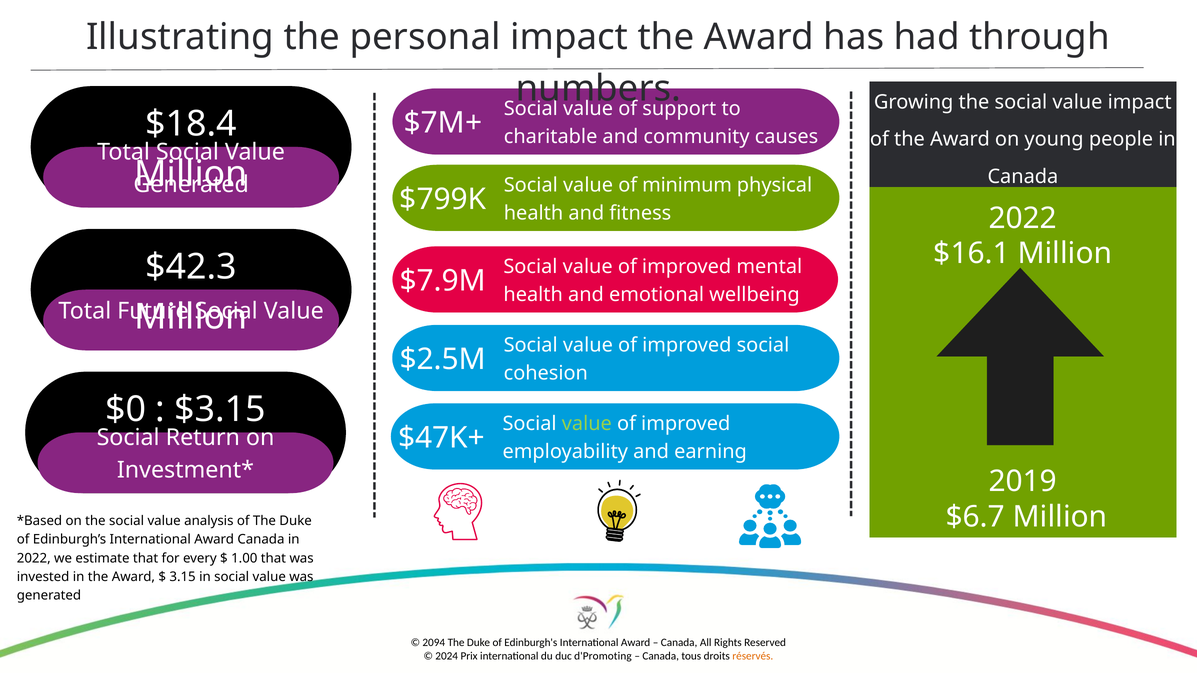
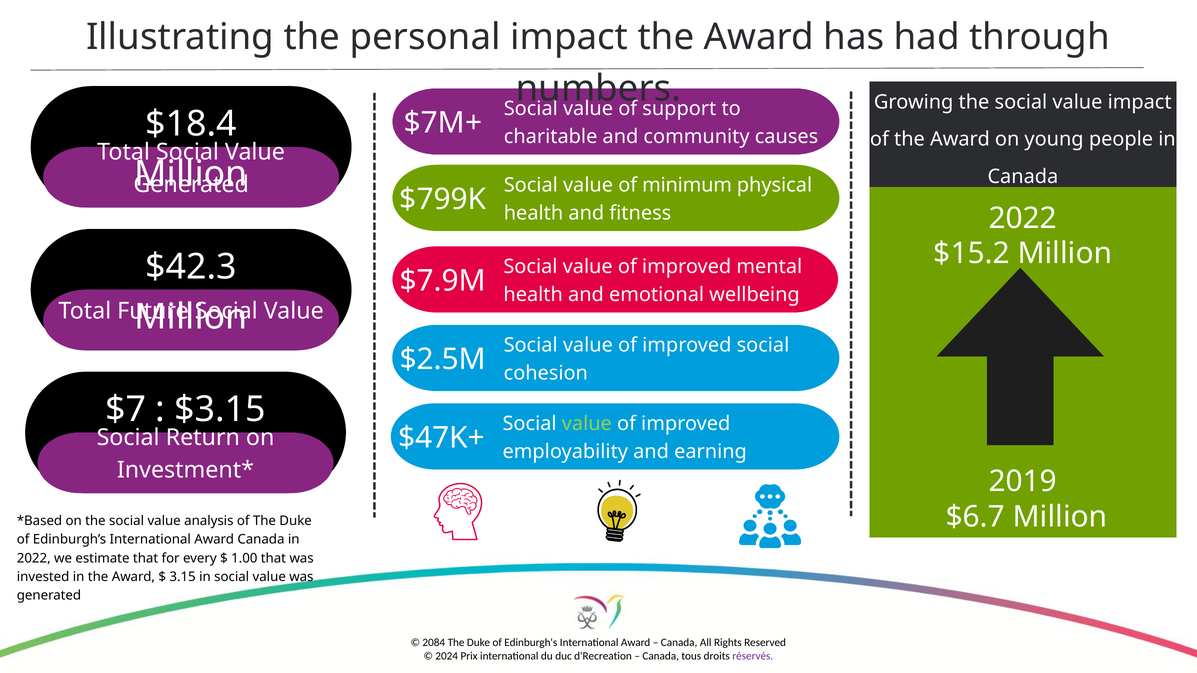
$16.1: $16.1 -> $15.2
$0: $0 -> $7
2094: 2094 -> 2084
d'Promoting: d'Promoting -> d'Recreation
réservés colour: orange -> purple
